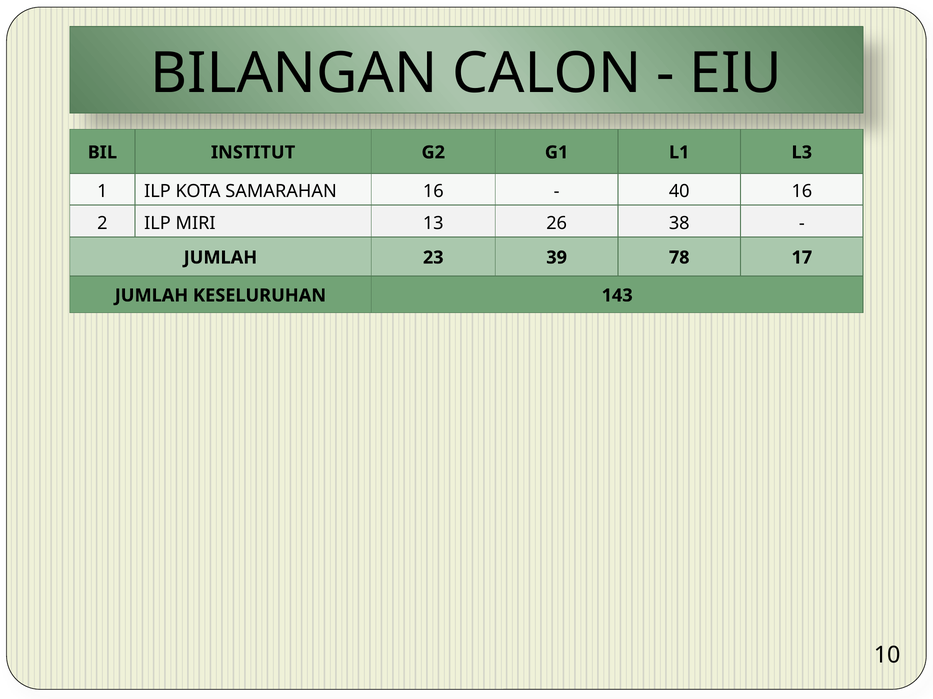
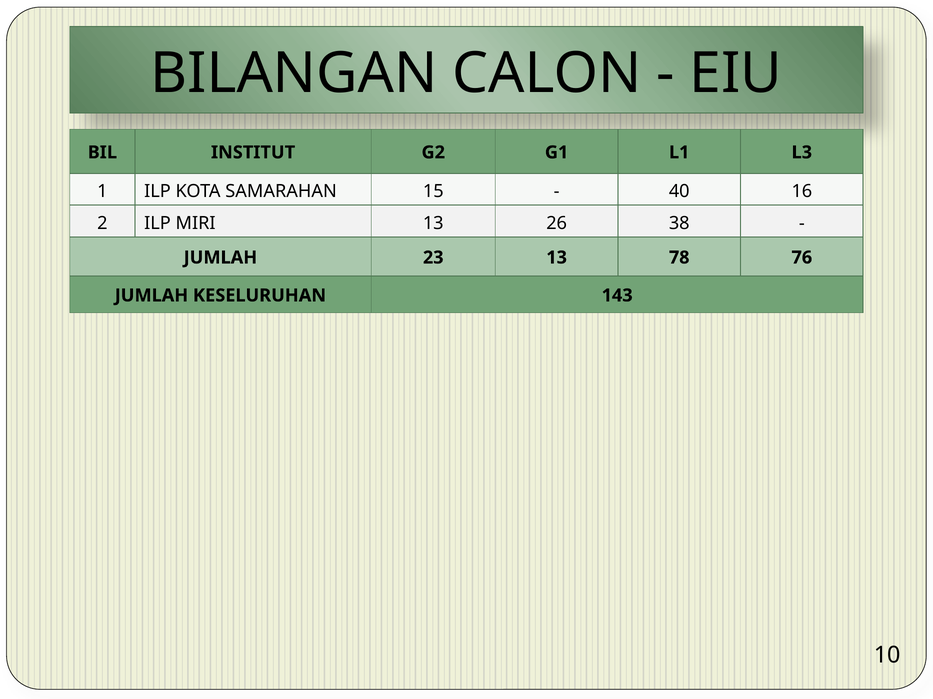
SAMARAHAN 16: 16 -> 15
23 39: 39 -> 13
17: 17 -> 76
